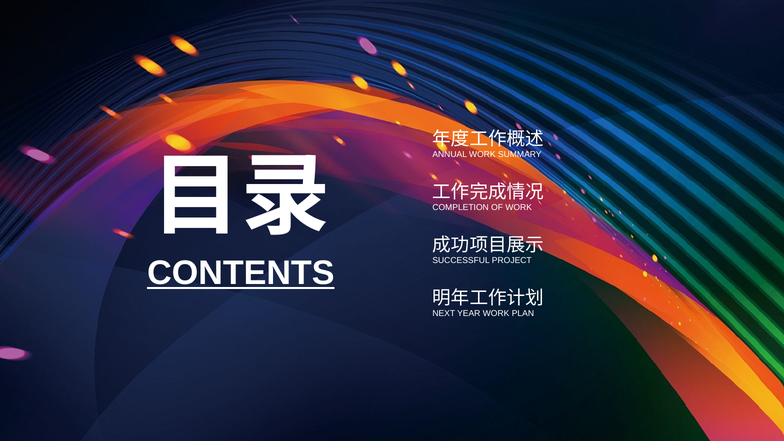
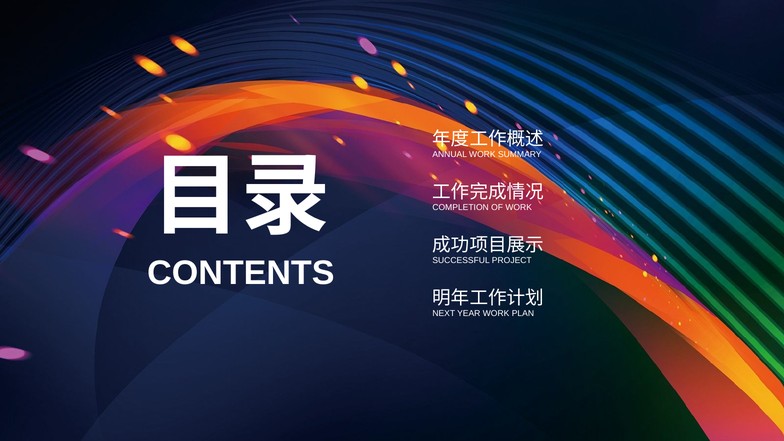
CONTENTS underline: present -> none
